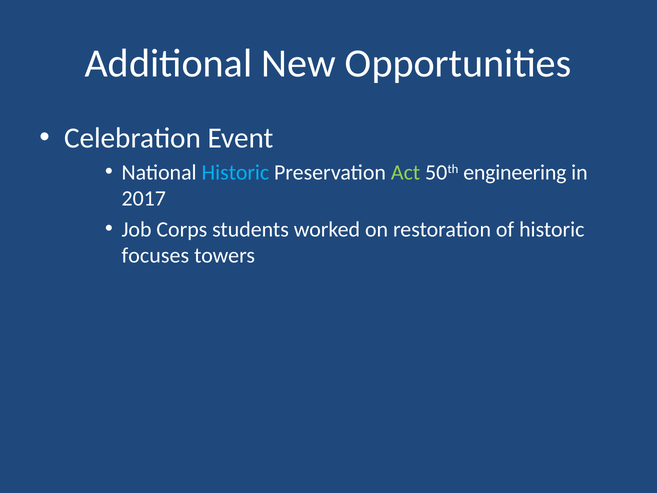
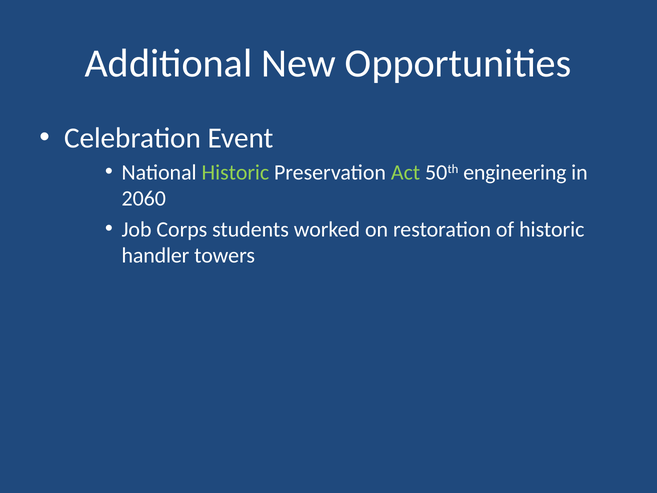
Historic at (235, 172) colour: light blue -> light green
2017: 2017 -> 2060
focuses: focuses -> handler
